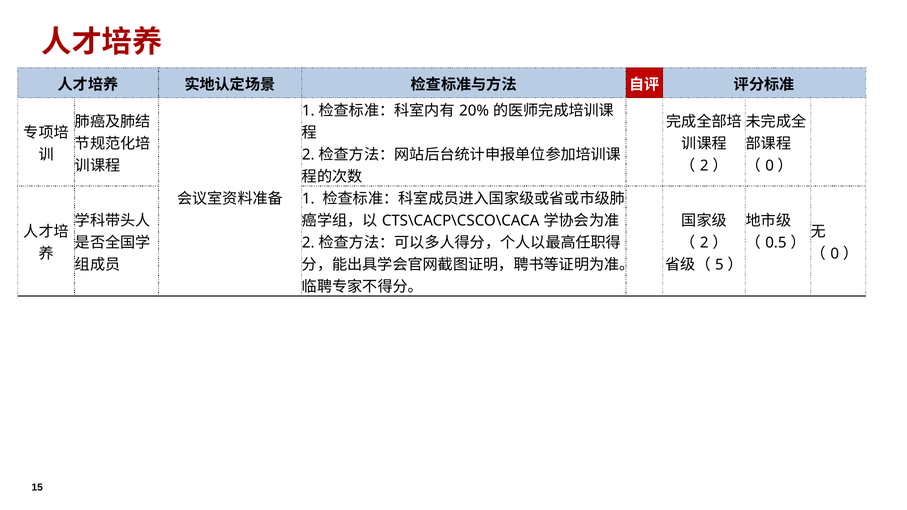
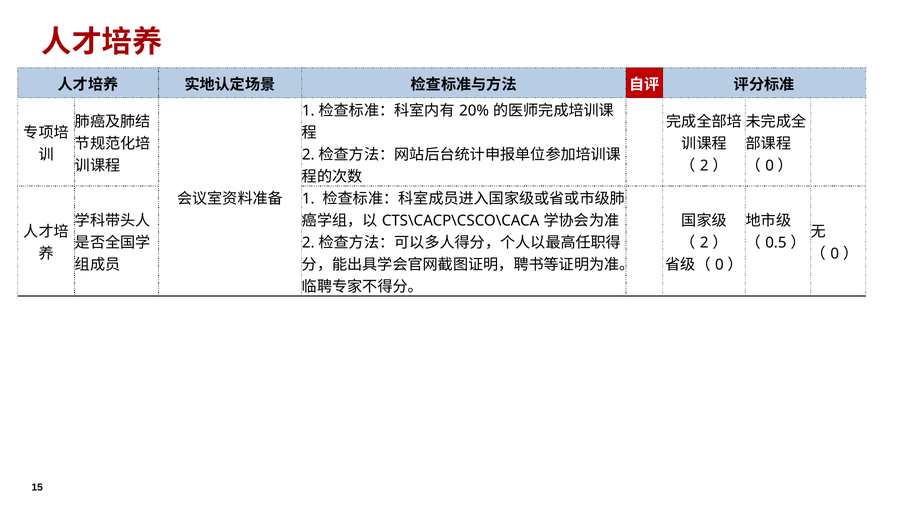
5 at (719, 265): 5 -> 0
